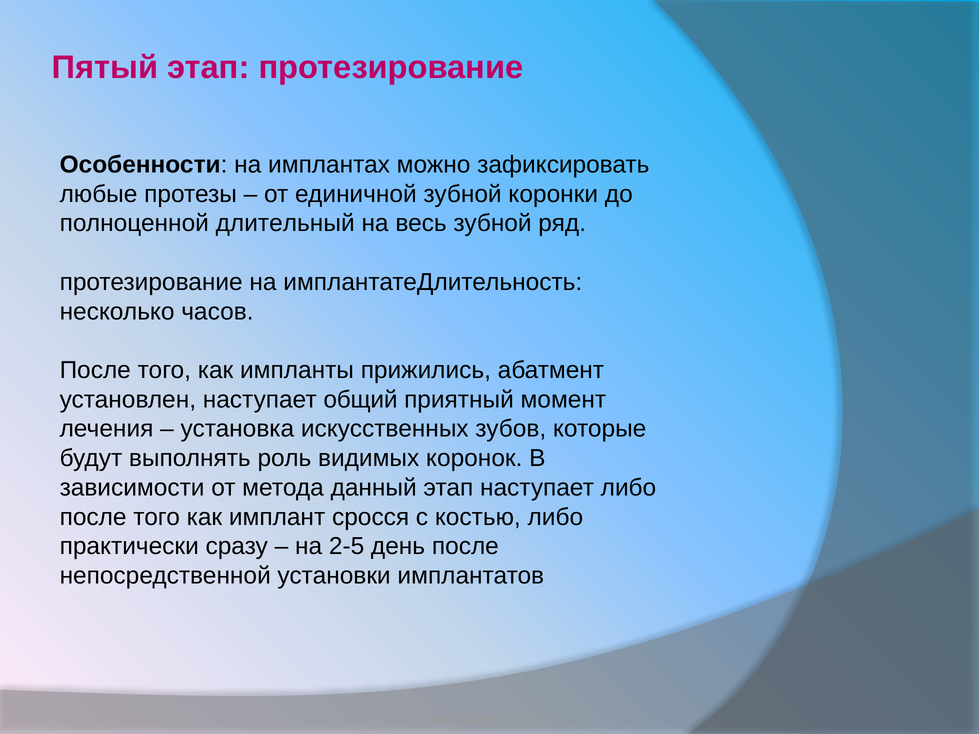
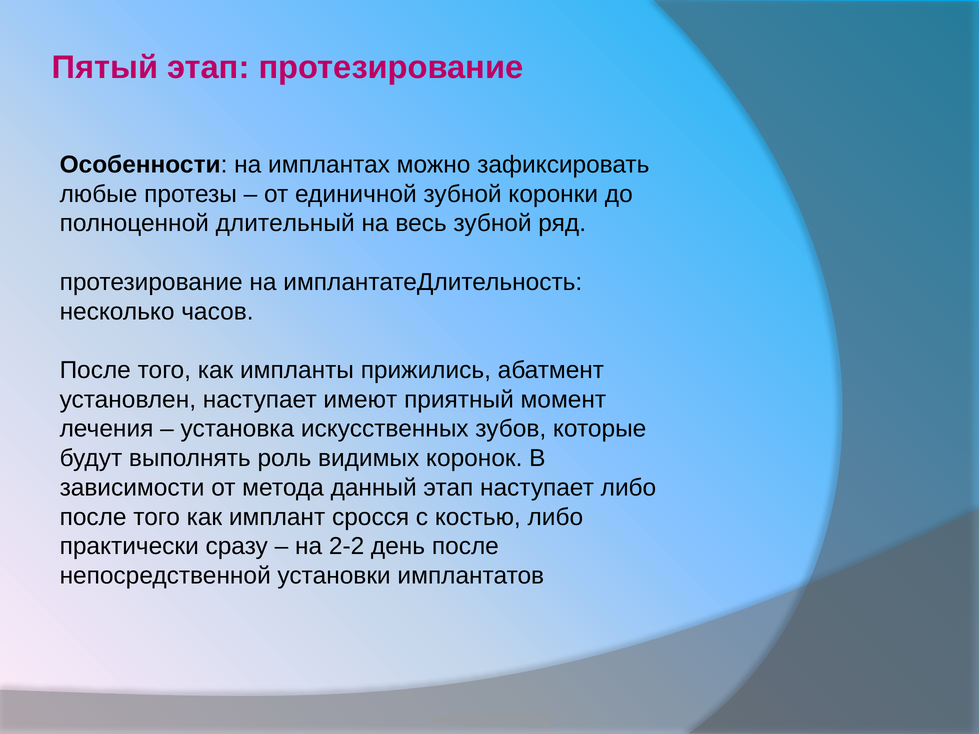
общий: общий -> имеют
2-5: 2-5 -> 2-2
